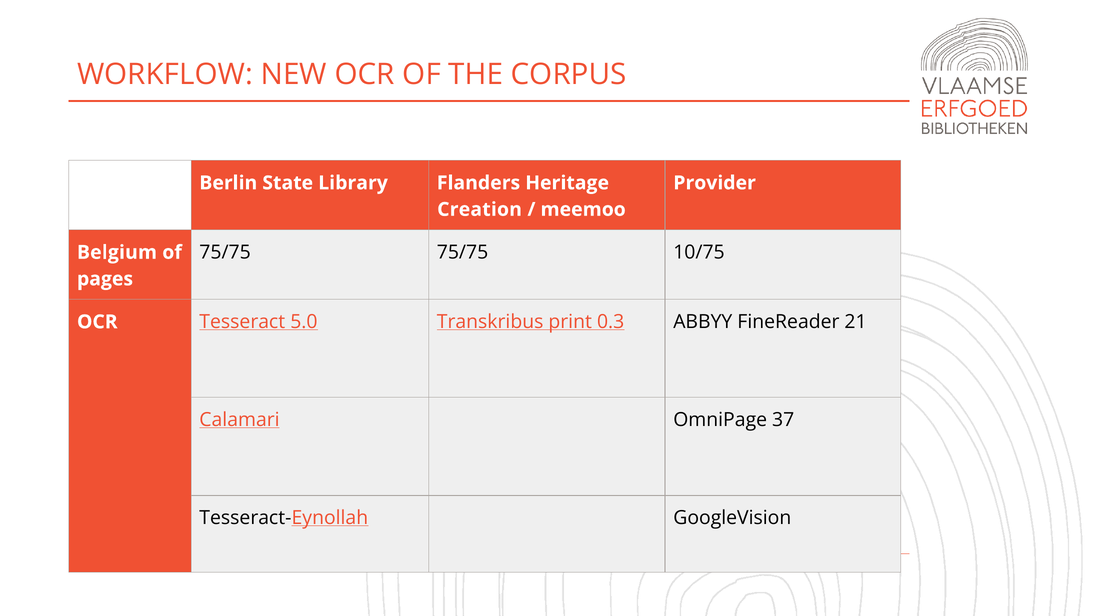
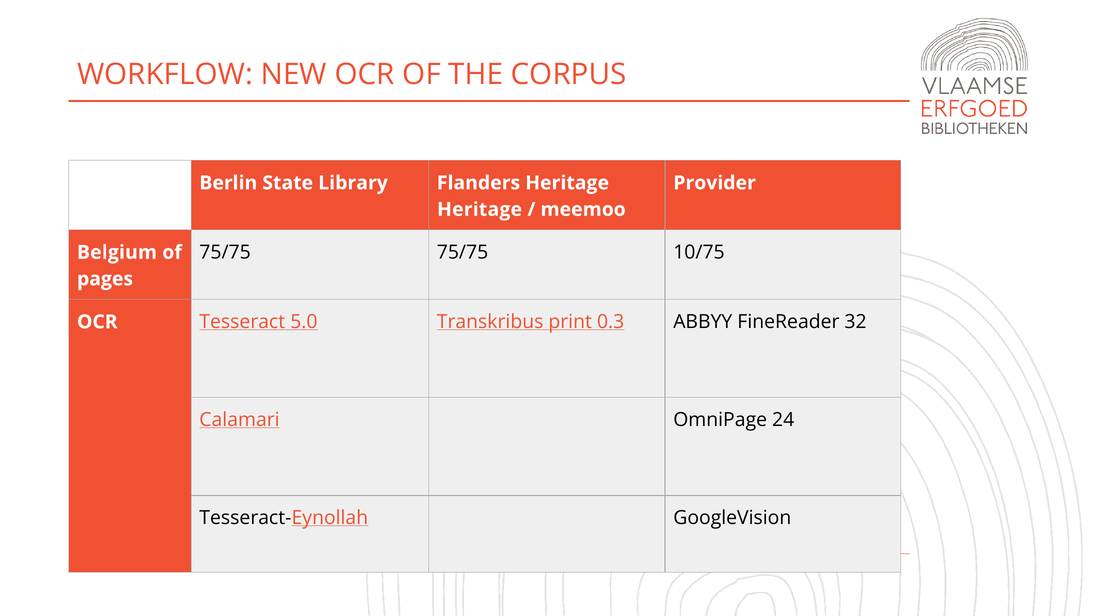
Creation at (480, 209): Creation -> Heritage
21: 21 -> 32
37: 37 -> 24
